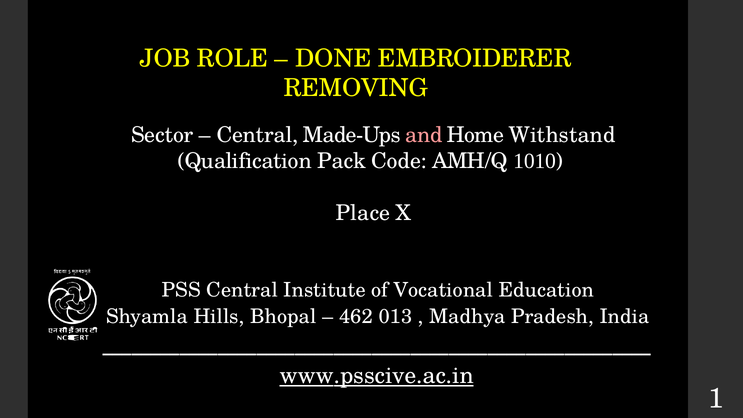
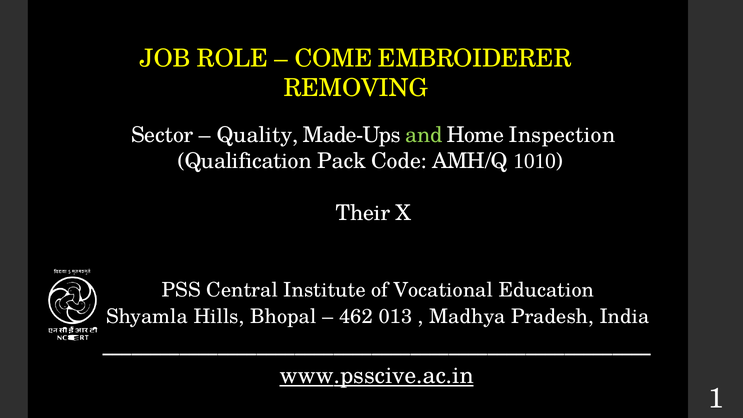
DONE: DONE -> COME
Central at (257, 135): Central -> Quality
and colour: pink -> light green
Withstand: Withstand -> Inspection
Place: Place -> Their
